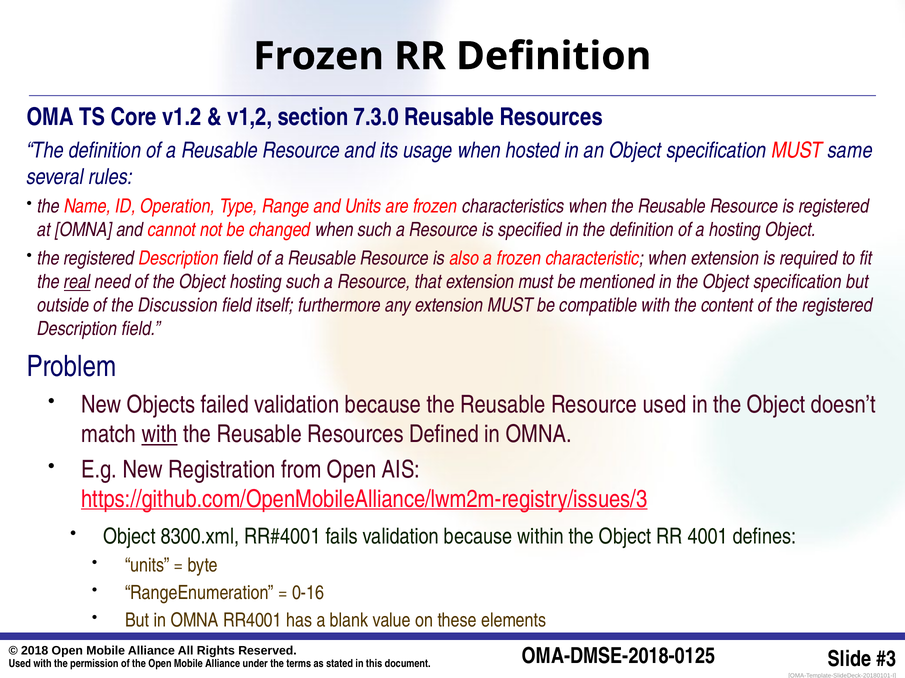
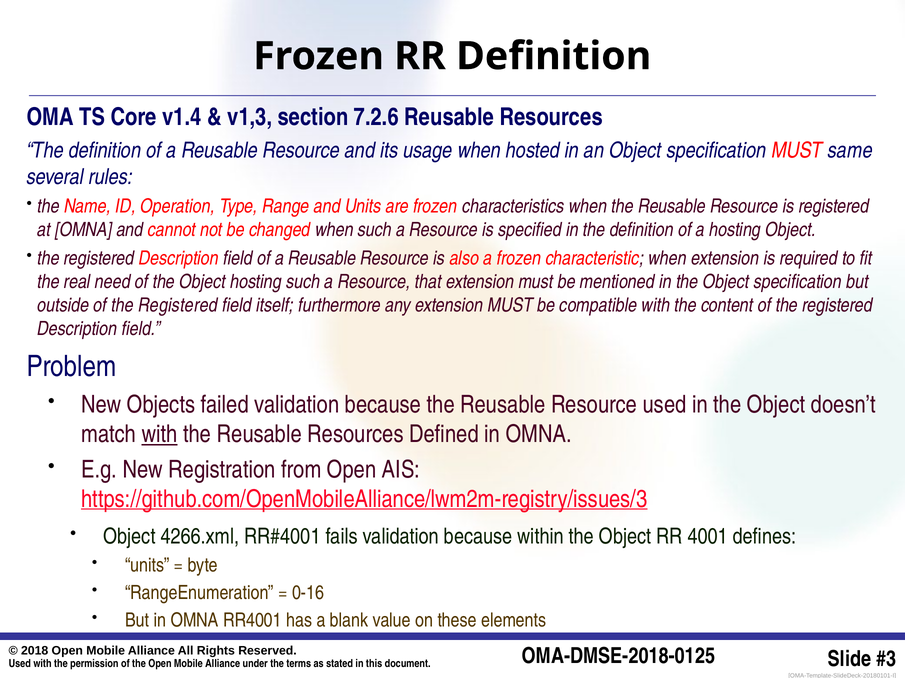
v1.2: v1.2 -> v1.4
v1,2: v1,2 -> v1,3
7.3.0: 7.3.0 -> 7.2.6
real underline: present -> none
outside of the Discussion: Discussion -> Registered
8300.xml: 8300.xml -> 4266.xml
